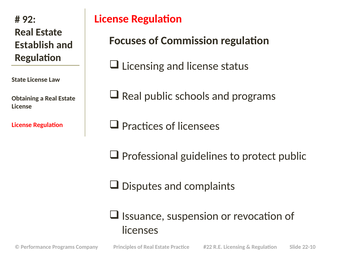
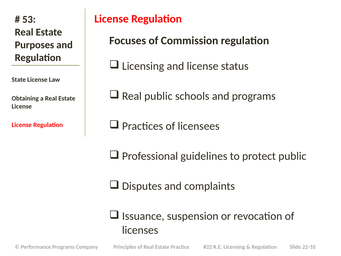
92: 92 -> 53
Establish: Establish -> Purposes
